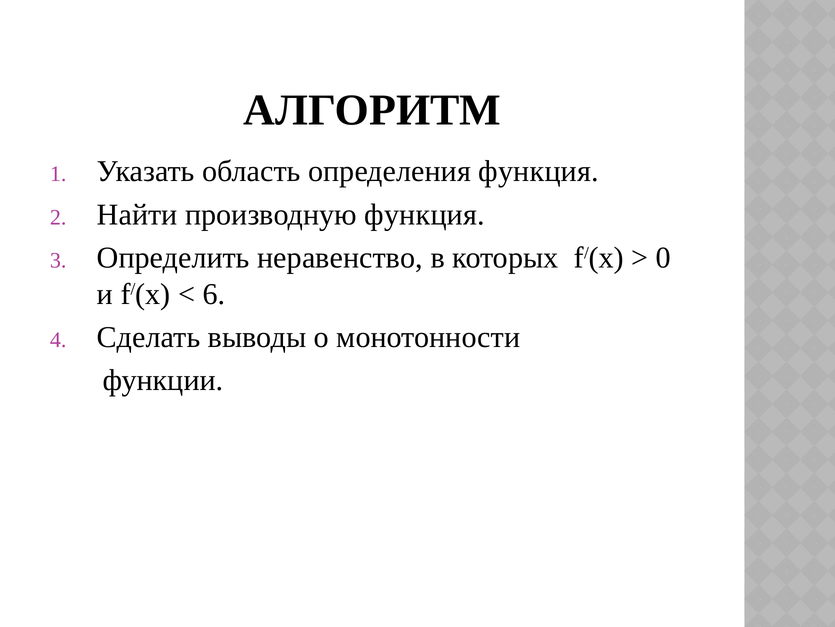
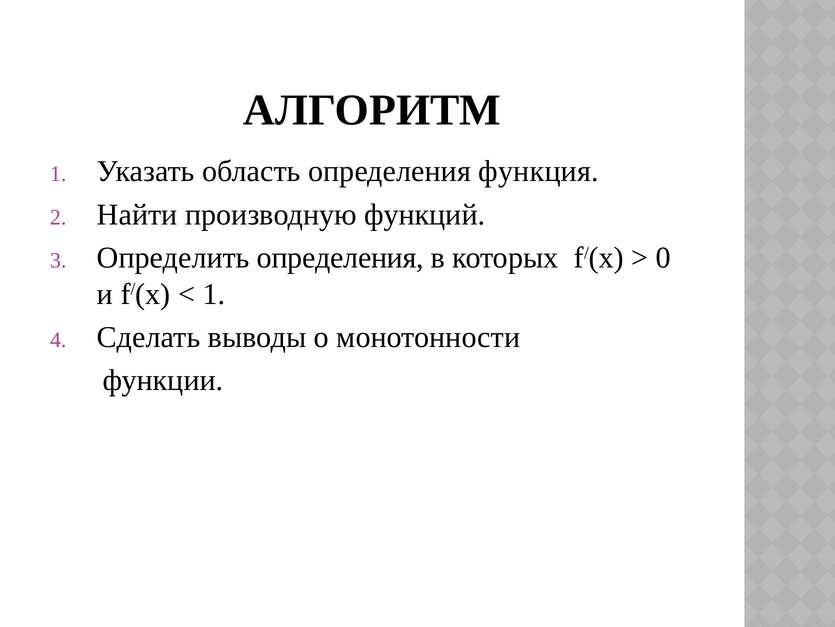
производную функция: функция -> функций
Определить неравенство: неравенство -> определения
6 at (214, 294): 6 -> 1
